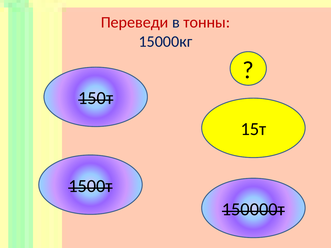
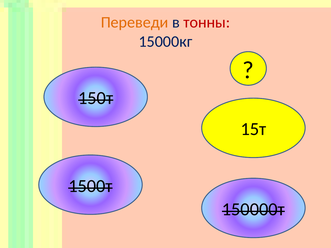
Переведи colour: red -> orange
